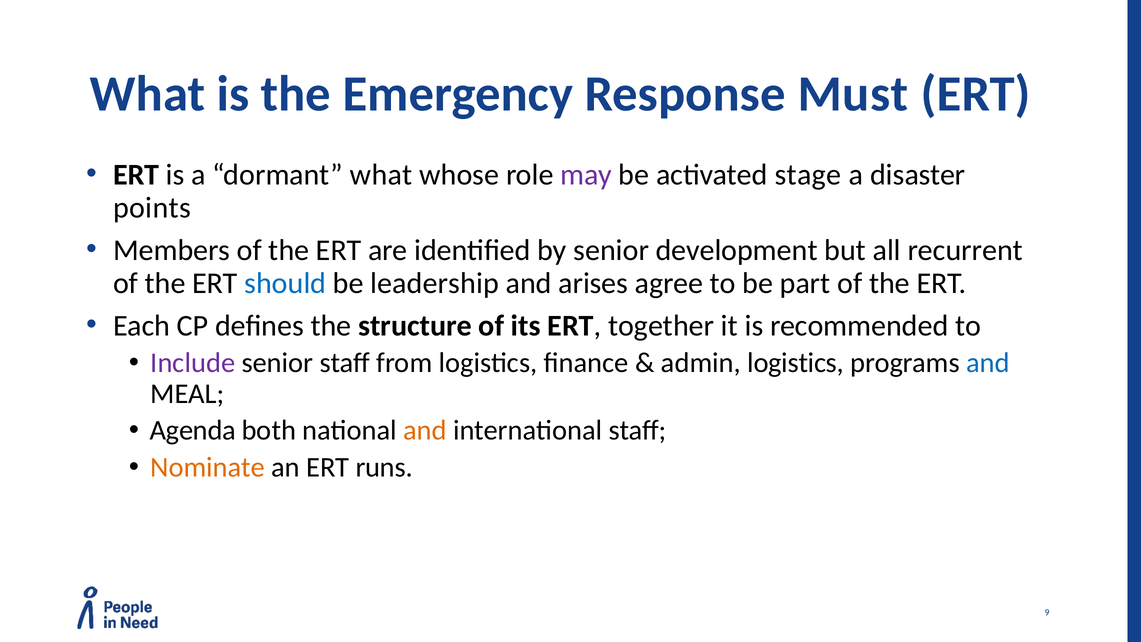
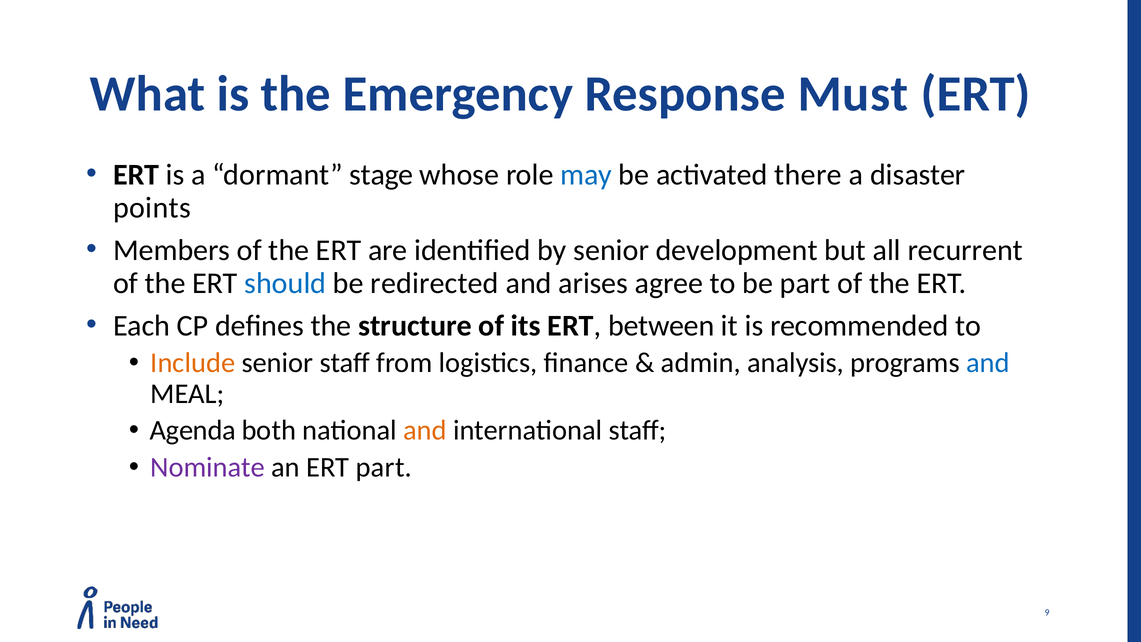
dormant what: what -> stage
may colour: purple -> blue
stage: stage -> there
leadership: leadership -> redirected
together: together -> between
Include colour: purple -> orange
admin logistics: logistics -> analysis
Nominate colour: orange -> purple
ERT runs: runs -> part
